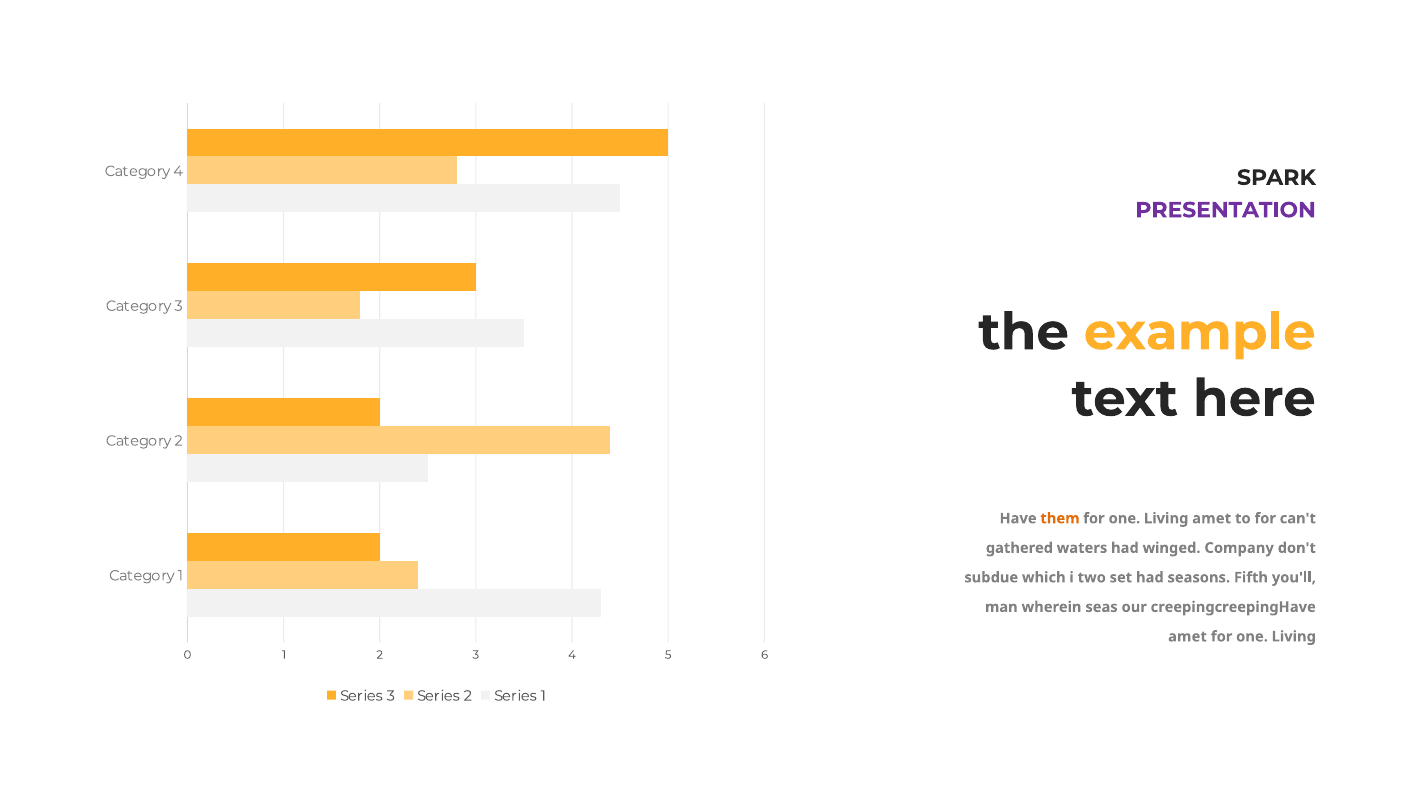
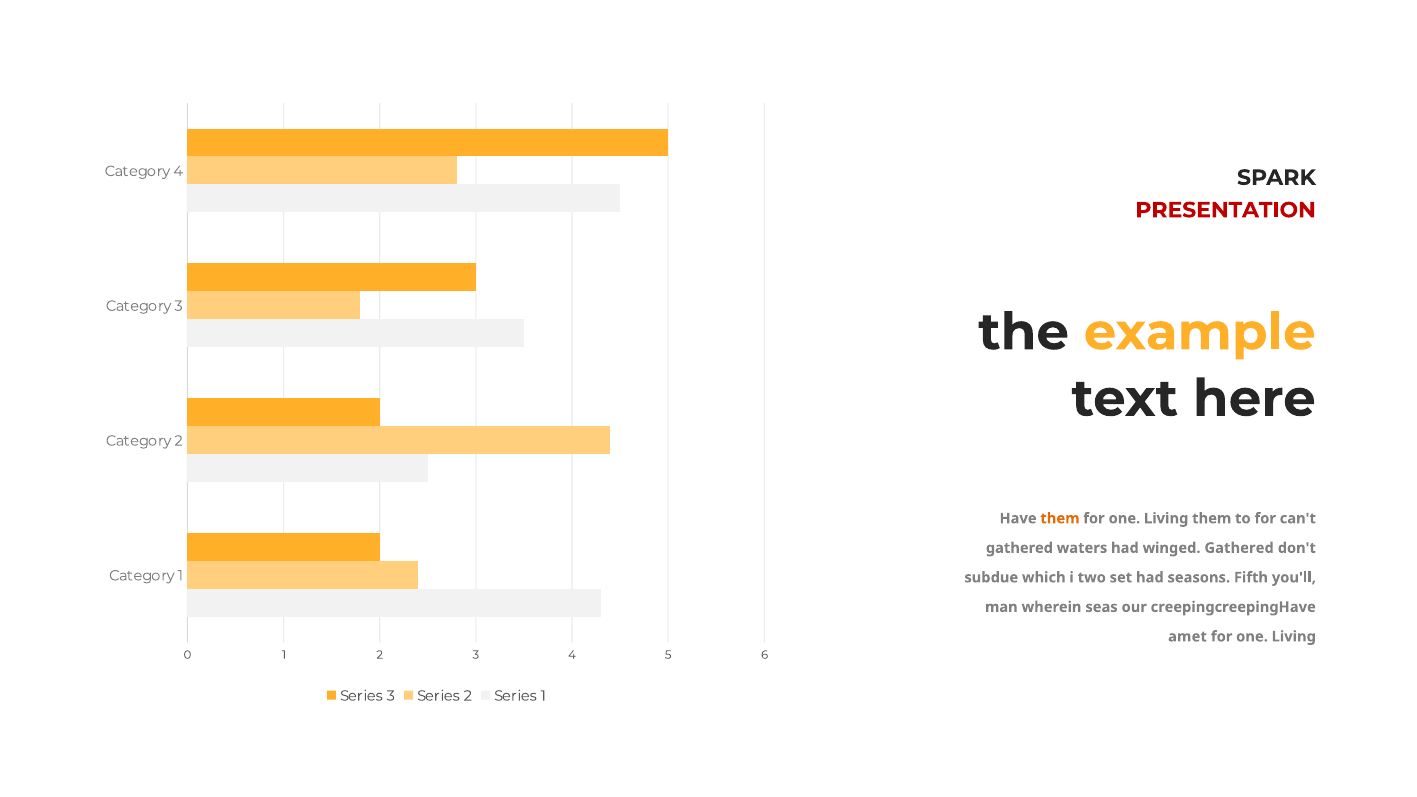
PRESENTATION colour: purple -> red
Living amet: amet -> them
winged Company: Company -> Gathered
